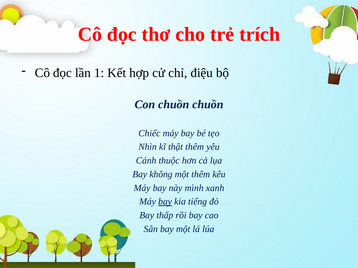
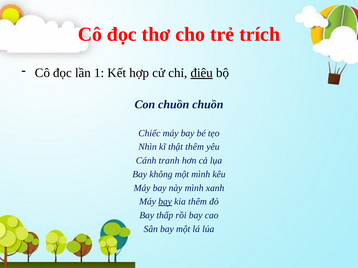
điệu underline: none -> present
thuộc: thuộc -> tranh
một thêm: thêm -> mình
kia tiếng: tiếng -> thêm
